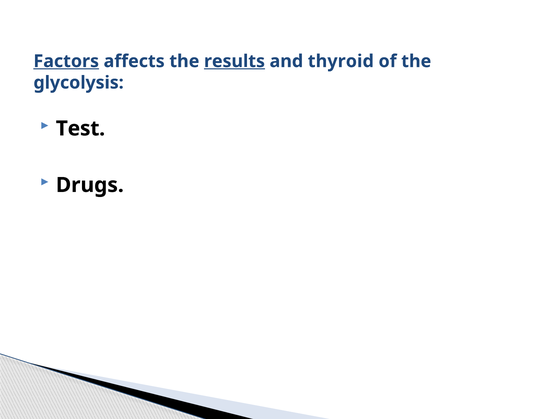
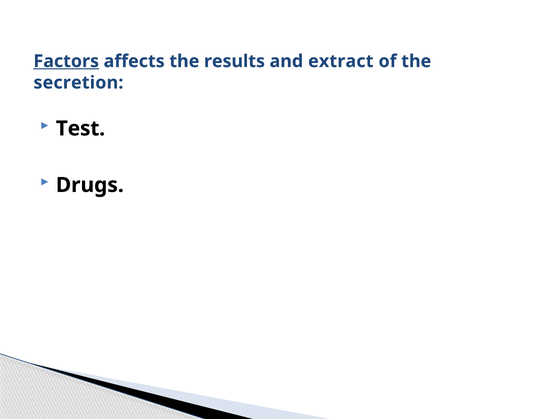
results underline: present -> none
thyroid: thyroid -> extract
glycolysis: glycolysis -> secretion
